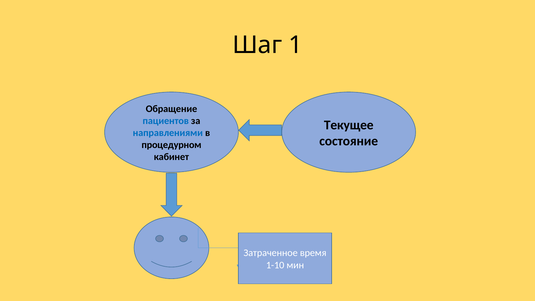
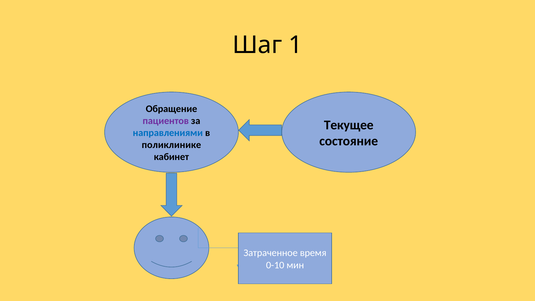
пациентов colour: blue -> purple
процедурном: процедурном -> поликлинике
1-10: 1-10 -> 0-10
